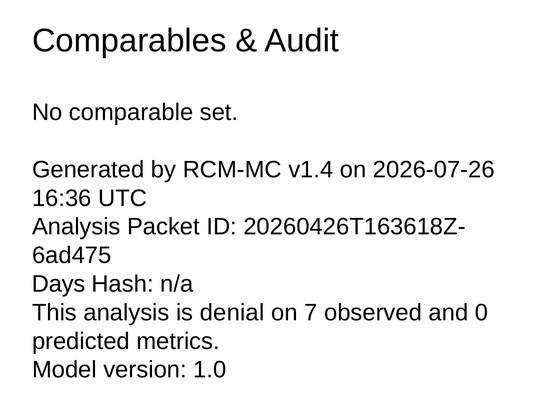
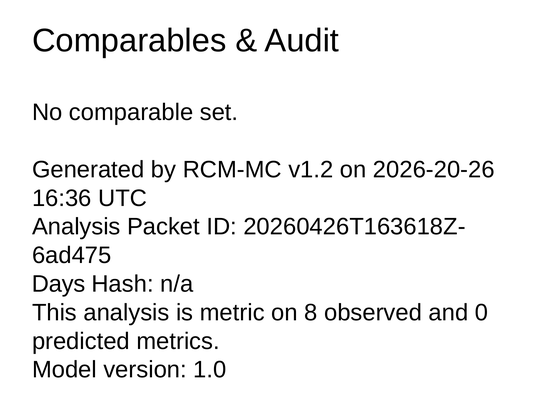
v1.4: v1.4 -> v1.2
2026-07-26: 2026-07-26 -> 2026-20-26
denial: denial -> metric
7: 7 -> 8
